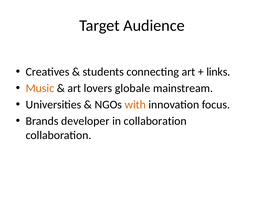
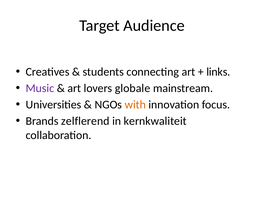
Music colour: orange -> purple
developer: developer -> zelflerend
in collaboration: collaboration -> kernkwaliteit
